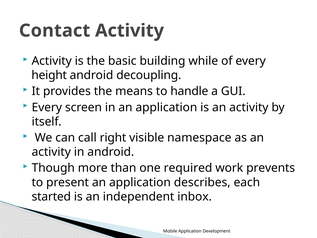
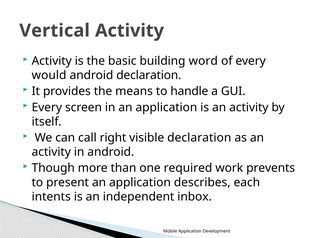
Contact: Contact -> Vertical
while: while -> word
height: height -> would
android decoupling: decoupling -> declaration
visible namespace: namespace -> declaration
started: started -> intents
